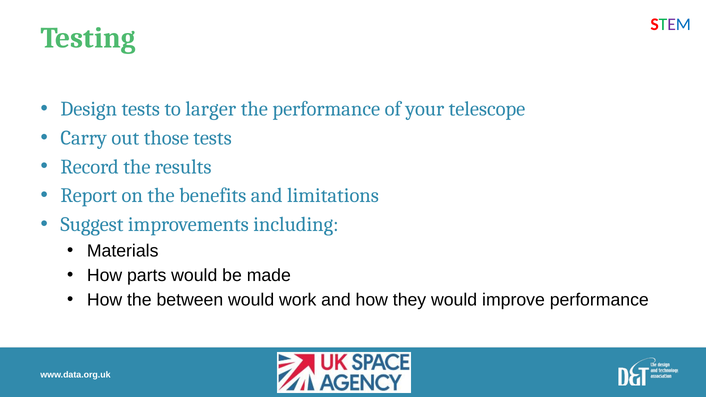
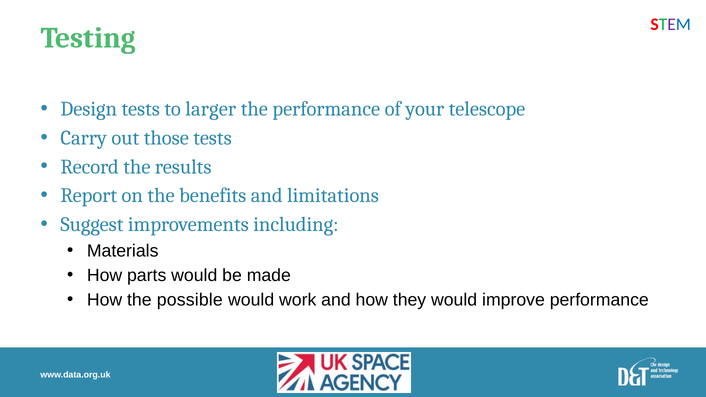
between: between -> possible
